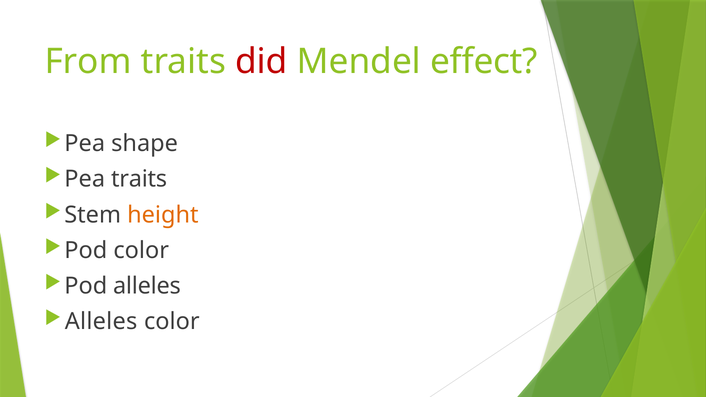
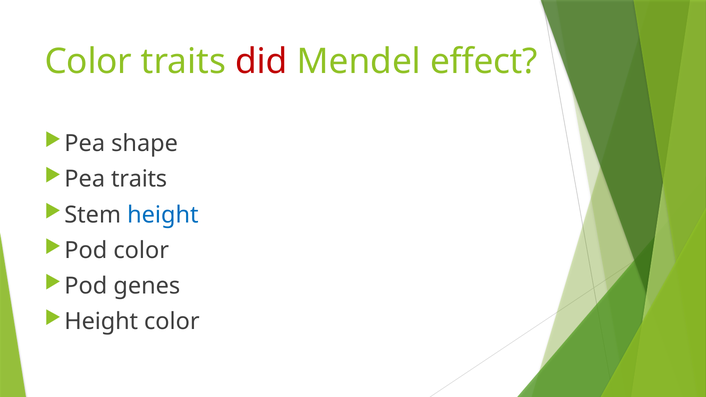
From at (88, 62): From -> Color
height at (163, 215) colour: orange -> blue
Pod alleles: alleles -> genes
Alleles at (101, 322): Alleles -> Height
